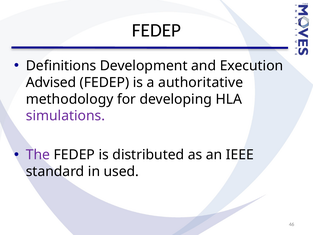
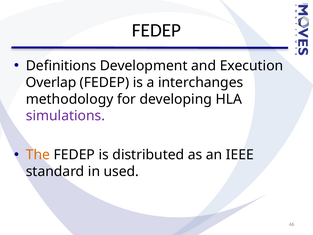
Advised: Advised -> Overlap
authoritative: authoritative -> interchanges
The colour: purple -> orange
